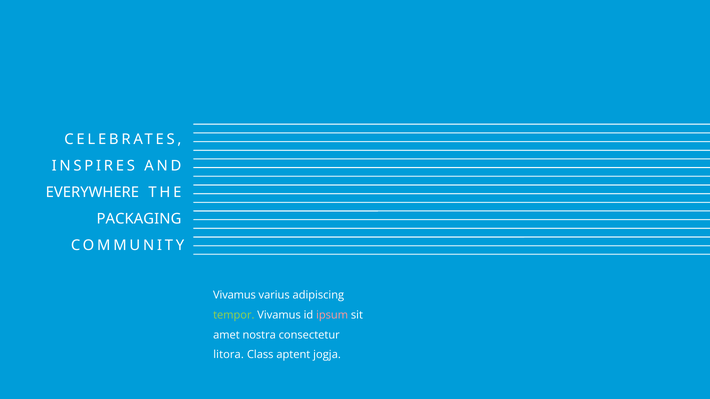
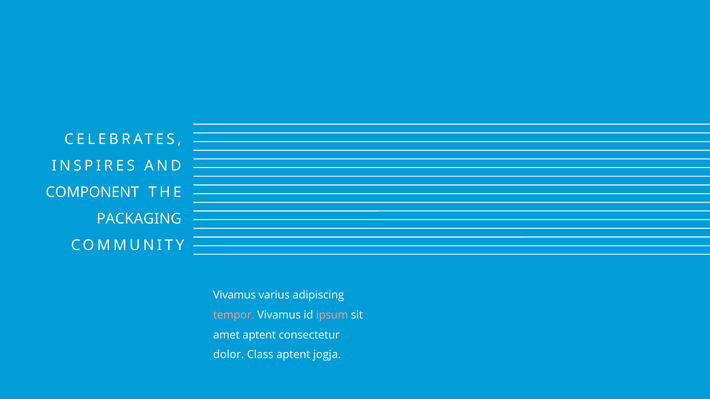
EVERYWHERE: EVERYWHERE -> COMPONENT
tempor colour: light green -> pink
amet nostra: nostra -> aptent
litora: litora -> dolor
